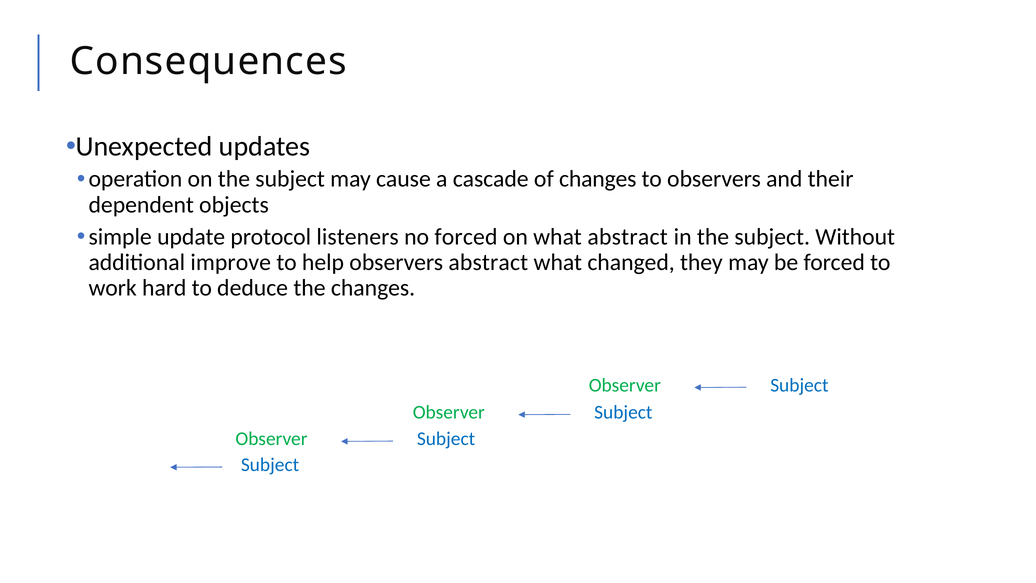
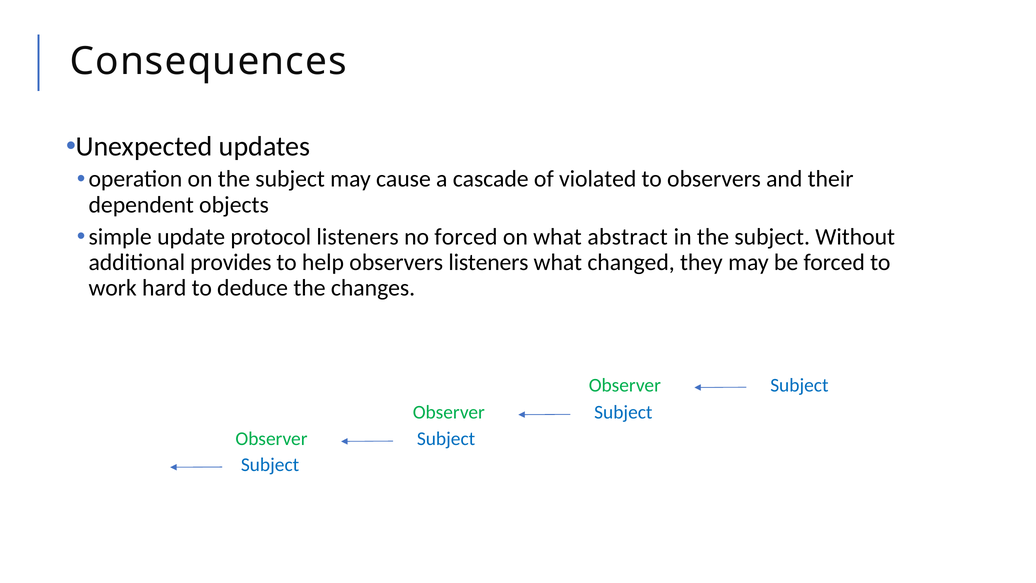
of changes: changes -> violated
improve: improve -> provides
observers abstract: abstract -> listeners
